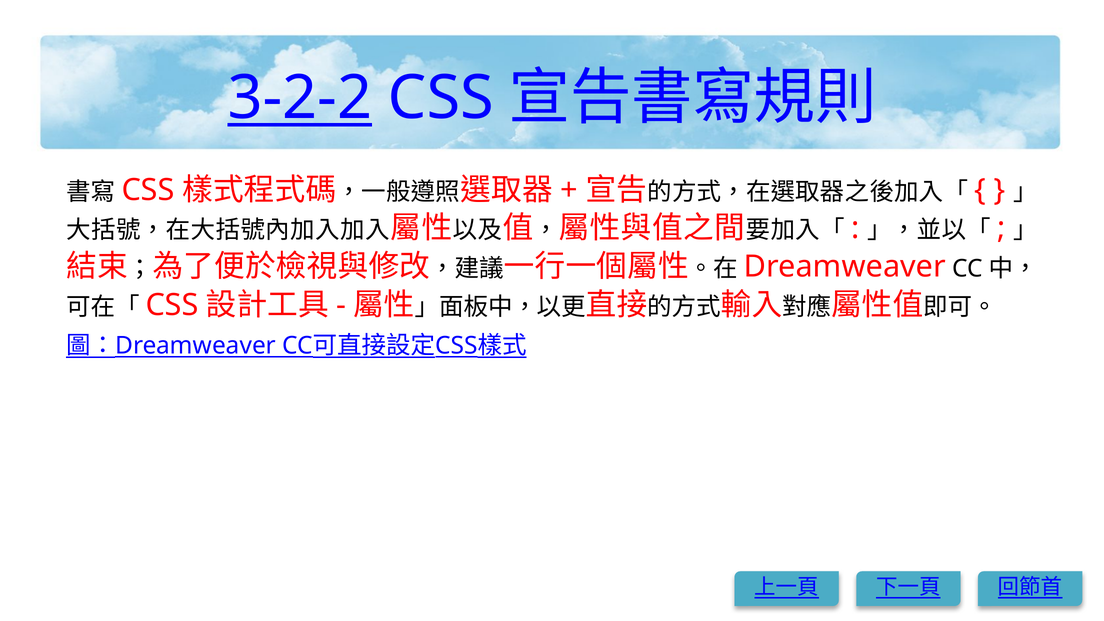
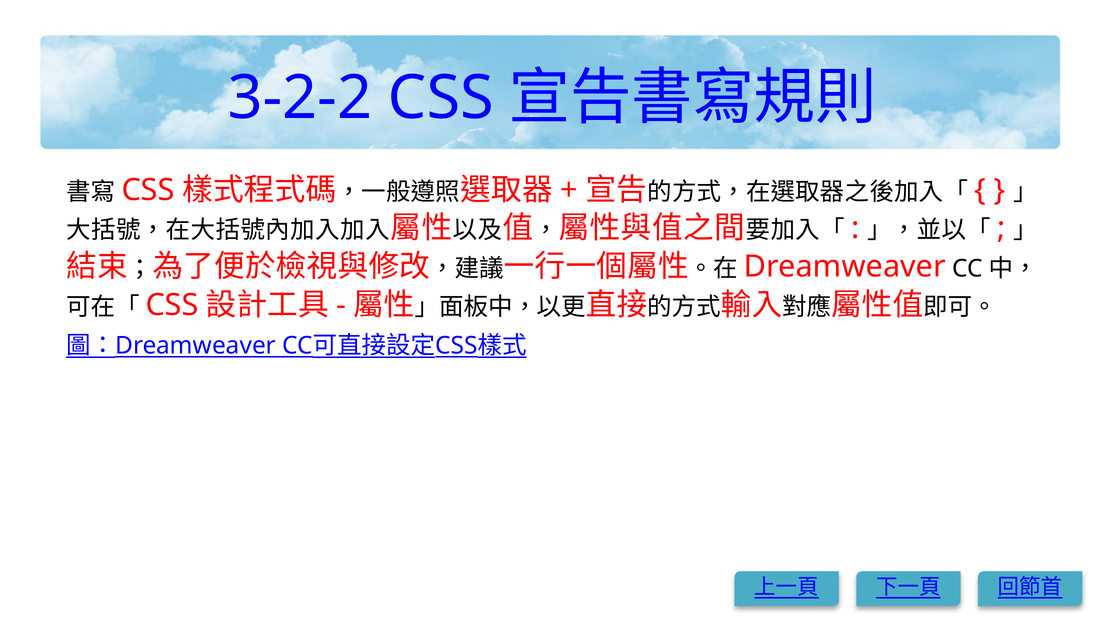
3-2-2 underline: present -> none
